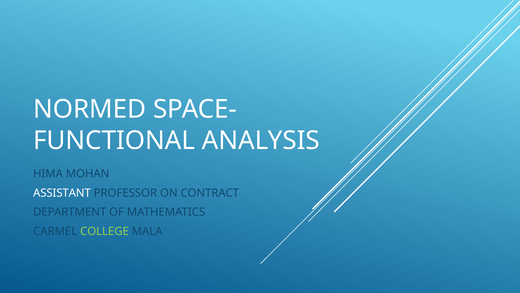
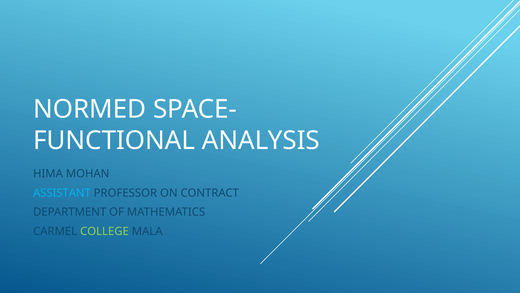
ASSISTANT colour: white -> light blue
